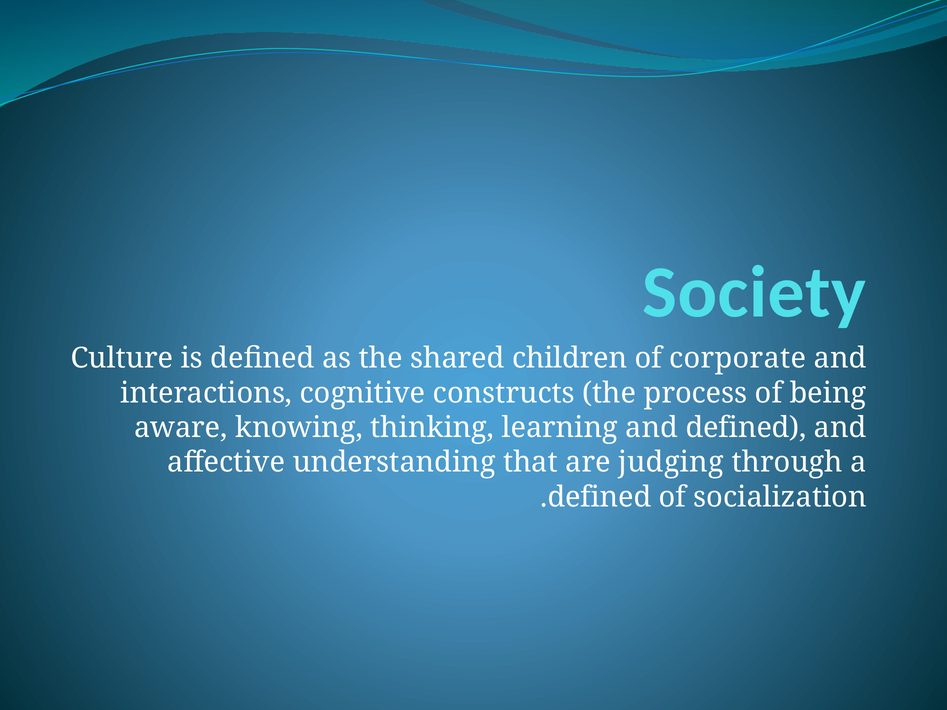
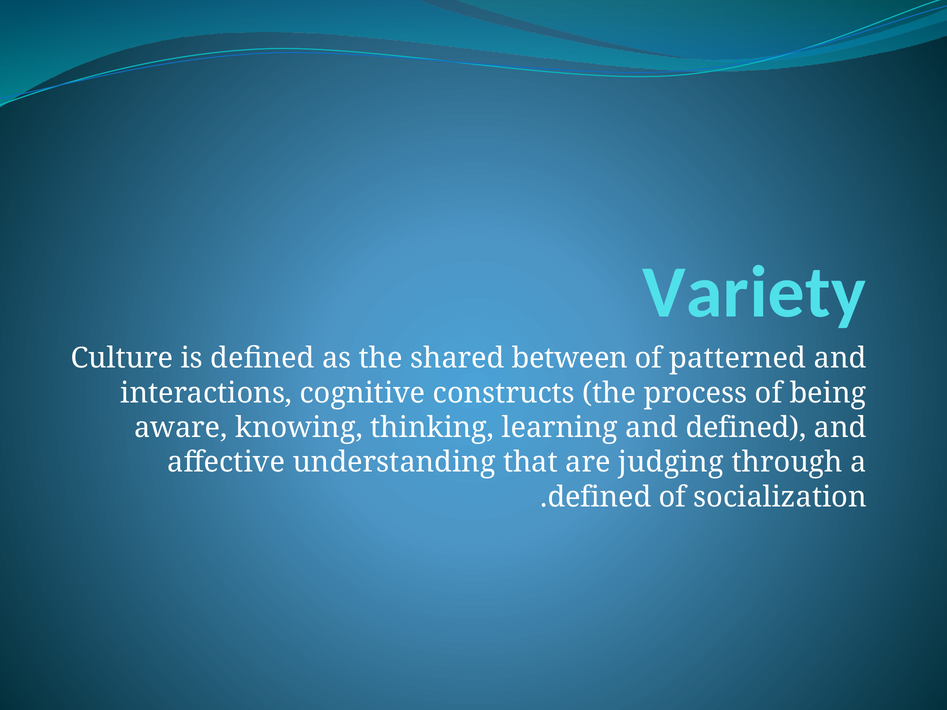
Society: Society -> Variety
children: children -> between
corporate: corporate -> patterned
